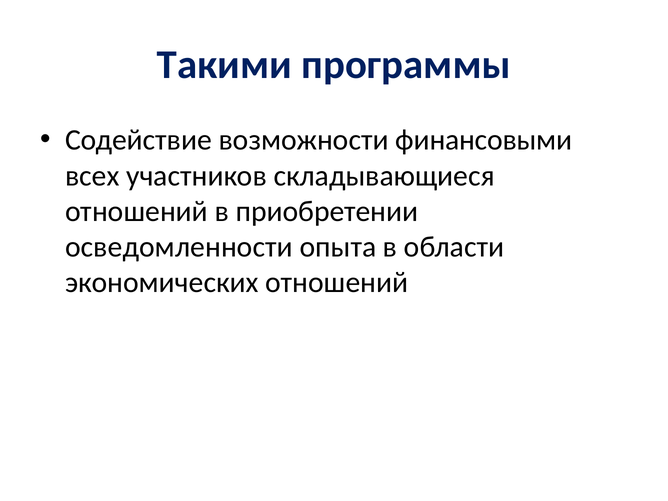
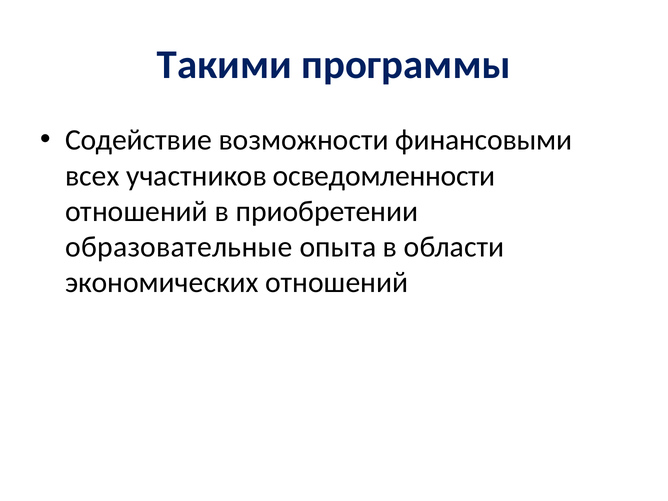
складывающиеся: складывающиеся -> осведомленности
осведомленности: осведомленности -> образовательные
